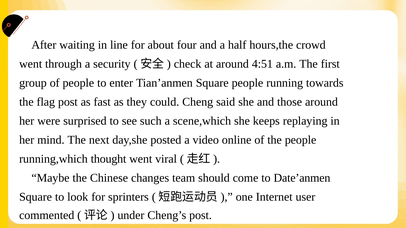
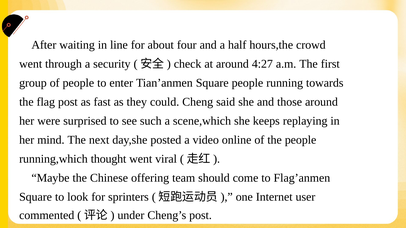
4:51: 4:51 -> 4:27
changes: changes -> offering
Date’anmen: Date’anmen -> Flag’anmen
